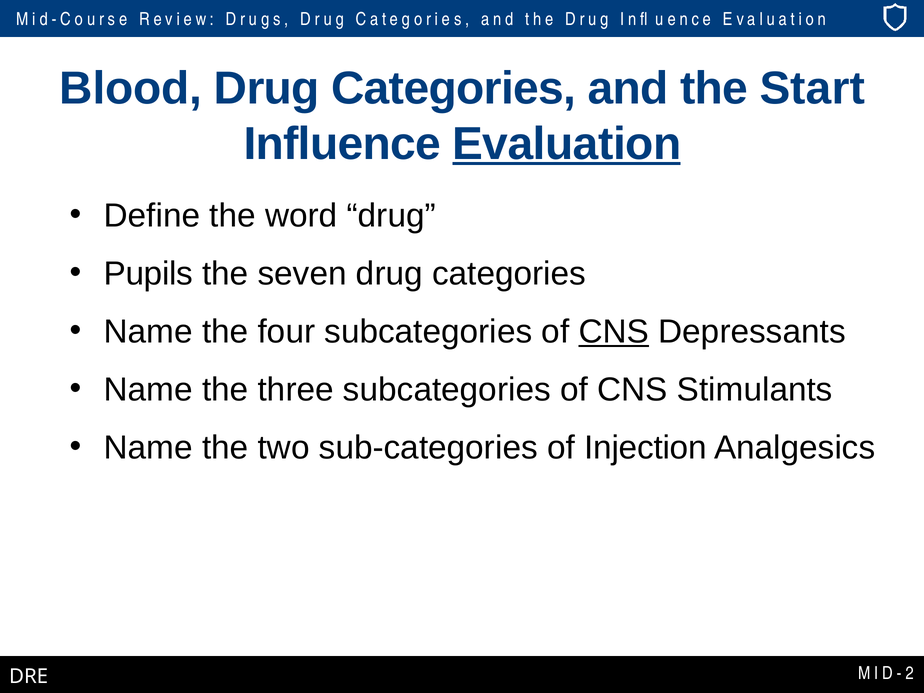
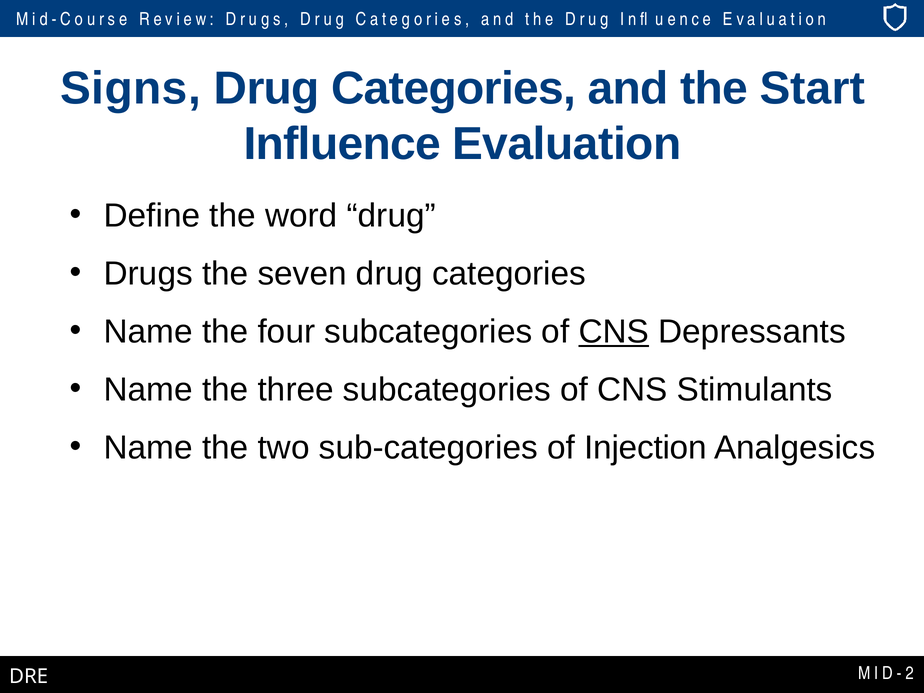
Blood: Blood -> Signs
Evaluation at (567, 144) underline: present -> none
Pupils at (148, 274): Pupils -> Drugs
